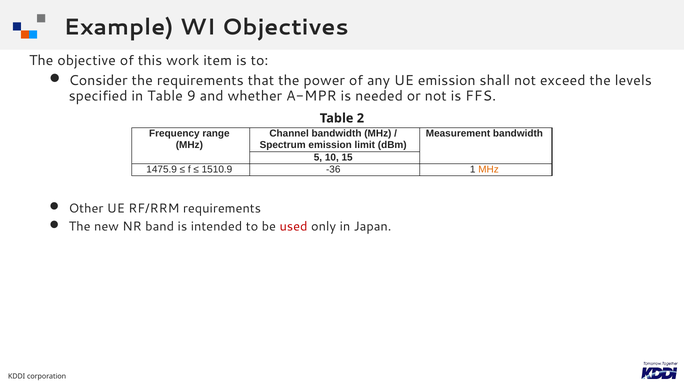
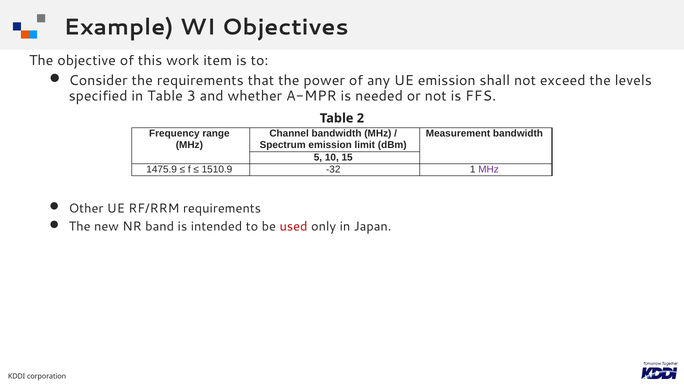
9: 9 -> 3
-36: -36 -> -32
MHz at (489, 169) colour: orange -> purple
